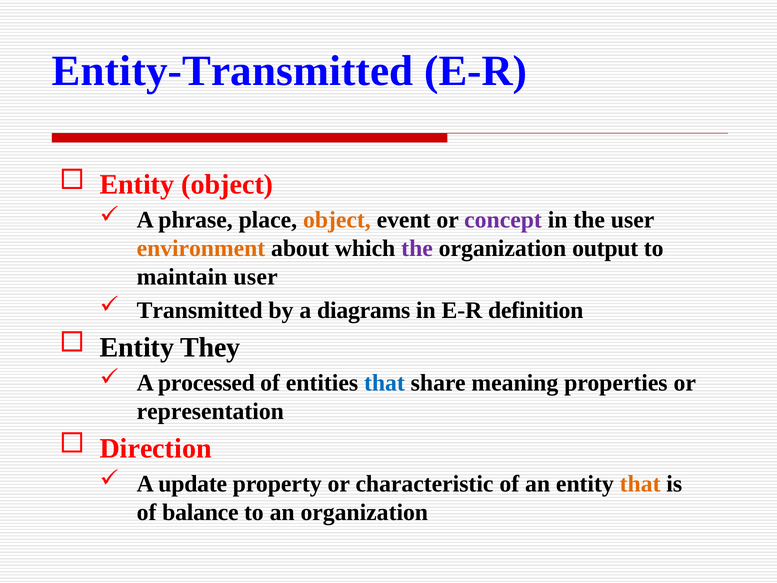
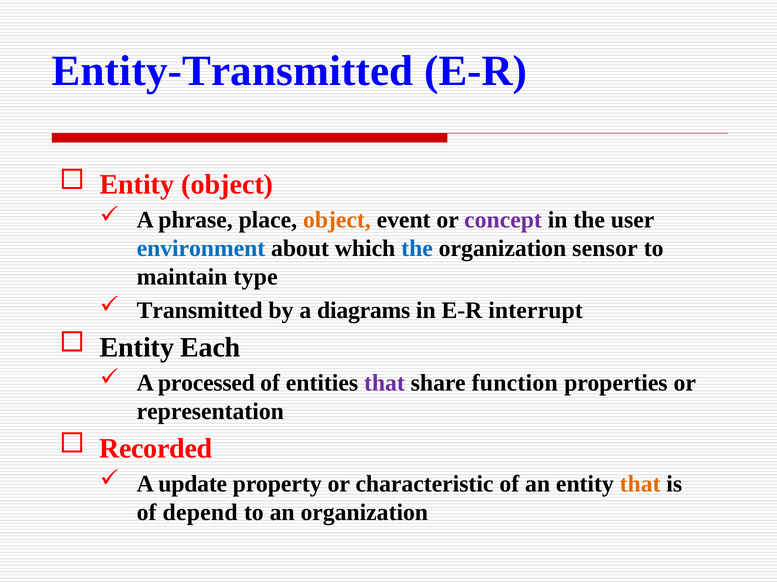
environment colour: orange -> blue
the at (417, 248) colour: purple -> blue
output: output -> sensor
maintain user: user -> type
definition: definition -> interrupt
They: They -> Each
that at (384, 383) colour: blue -> purple
meaning: meaning -> function
Direction: Direction -> Recorded
balance: balance -> depend
